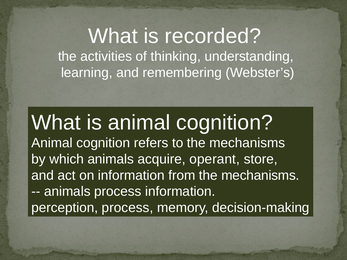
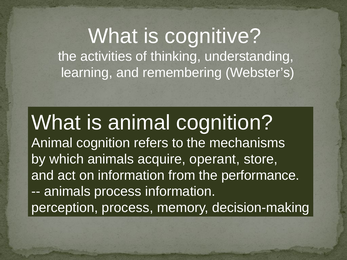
recorded: recorded -> cognitive
from the mechanisms: mechanisms -> performance
